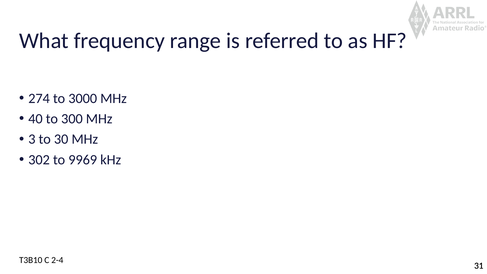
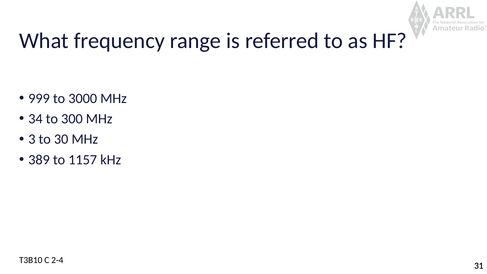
274: 274 -> 999
40: 40 -> 34
302: 302 -> 389
9969: 9969 -> 1157
